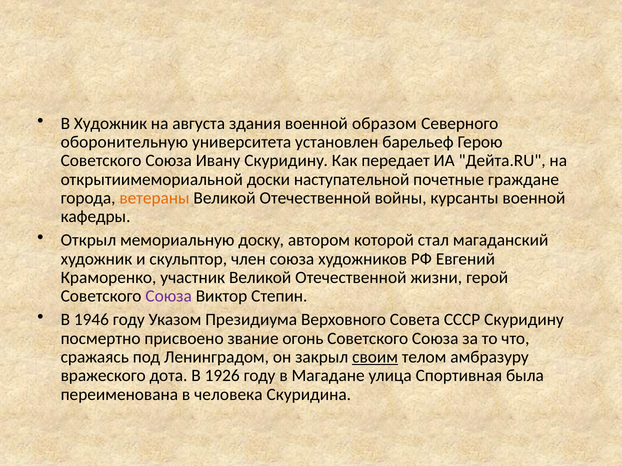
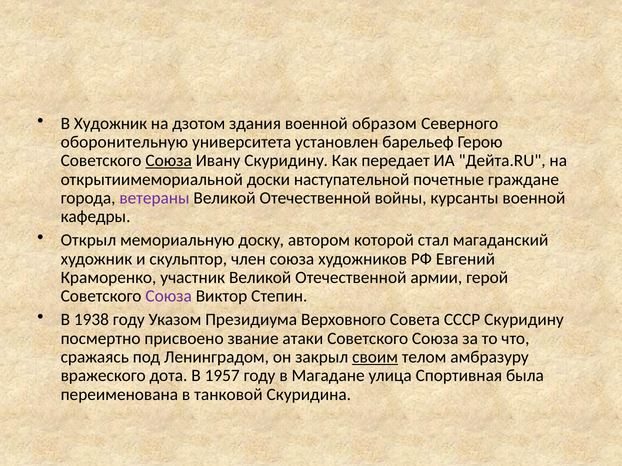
августа: августа -> дзотом
Союза at (169, 161) underline: none -> present
ветераны colour: orange -> purple
жизни: жизни -> армии
1946: 1946 -> 1938
огонь: огонь -> атаки
1926: 1926 -> 1957
человека: человека -> танковой
